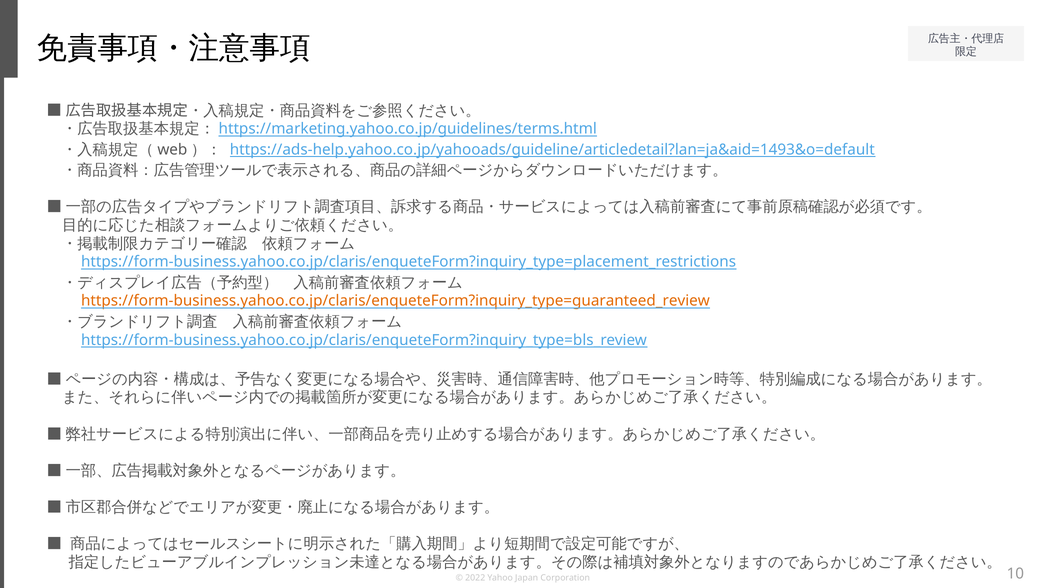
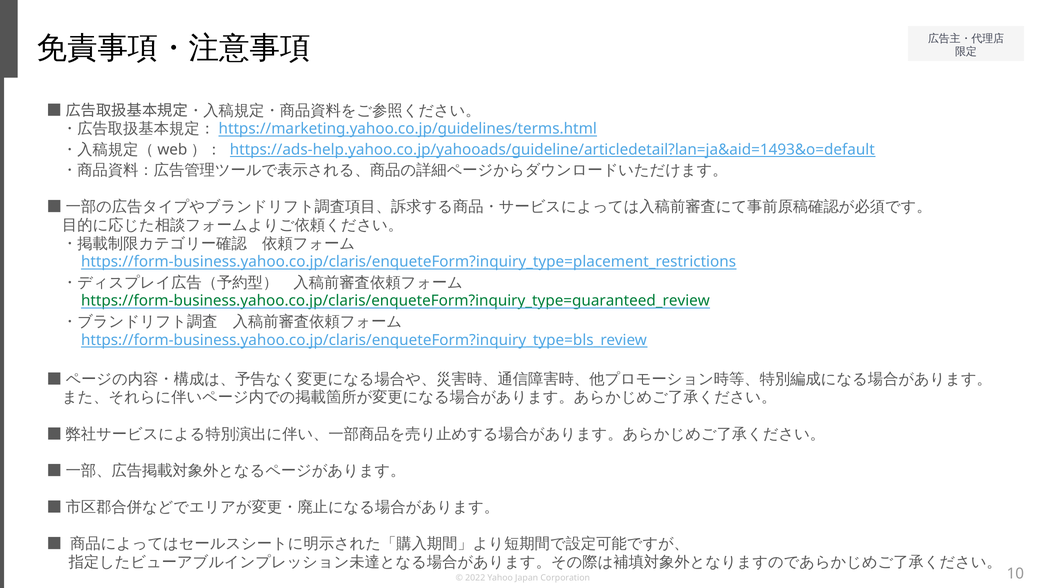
https://form-business.yahoo.co.jp/claris/enqueteForm?inquiry_type=guaranteed_review colour: orange -> green
